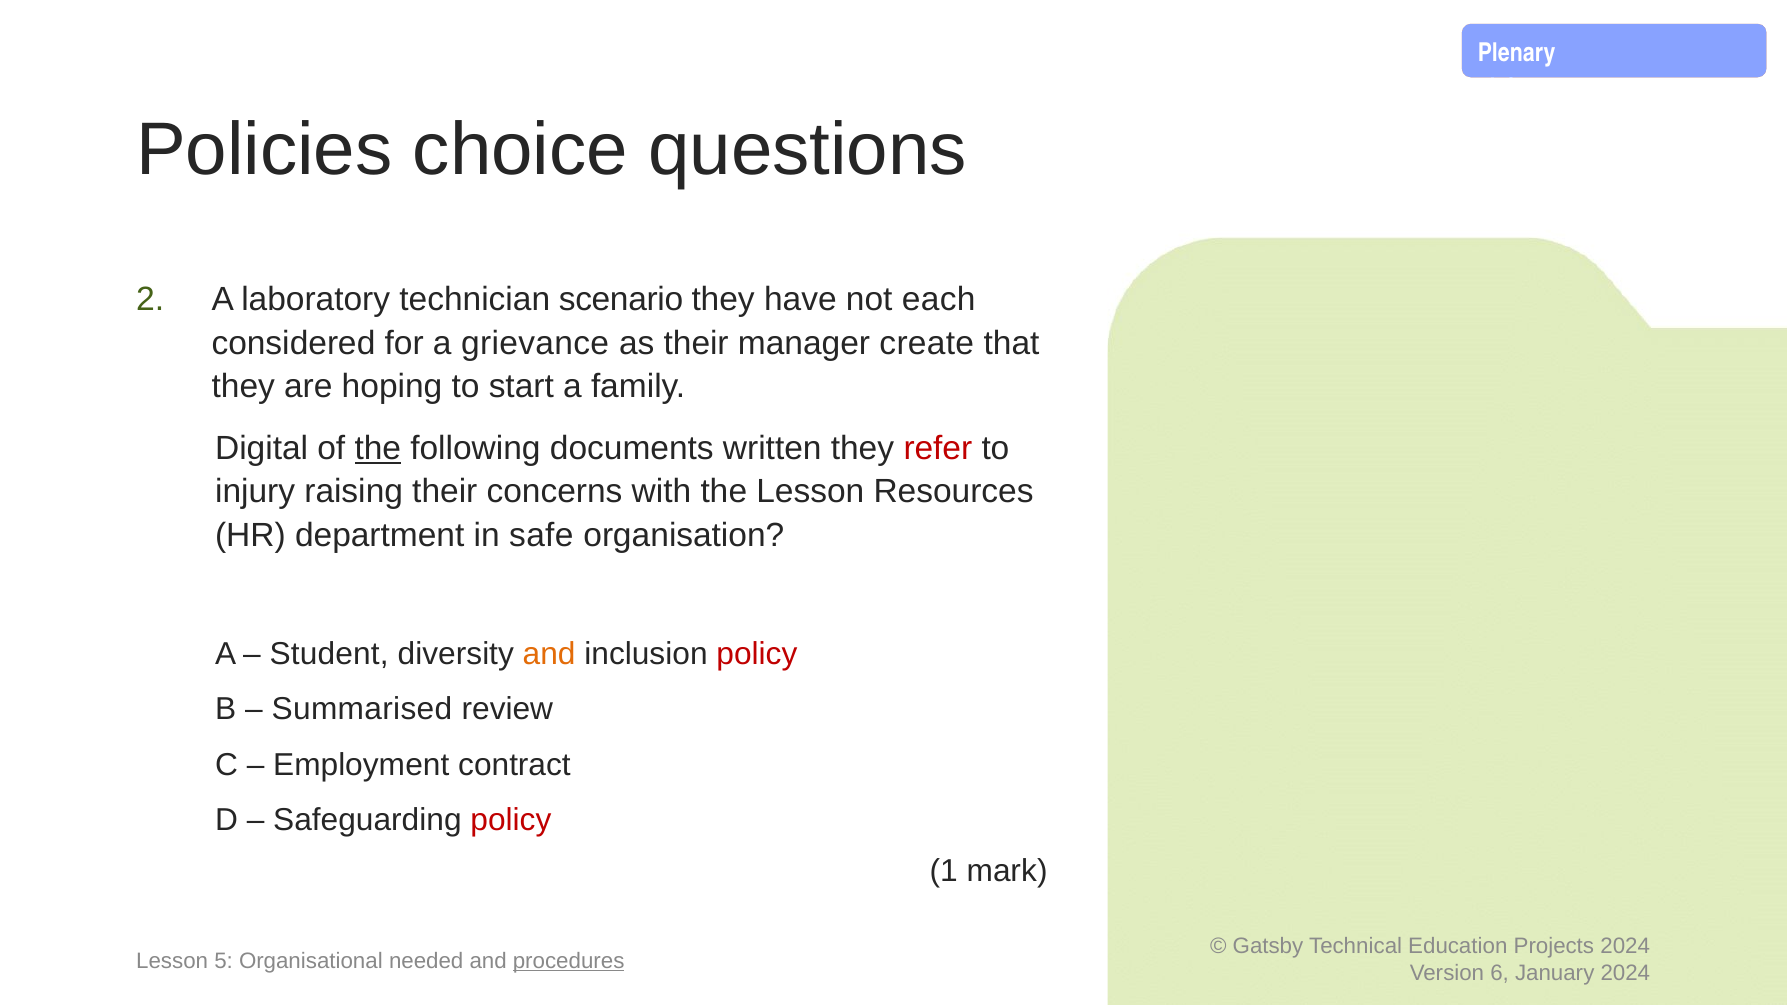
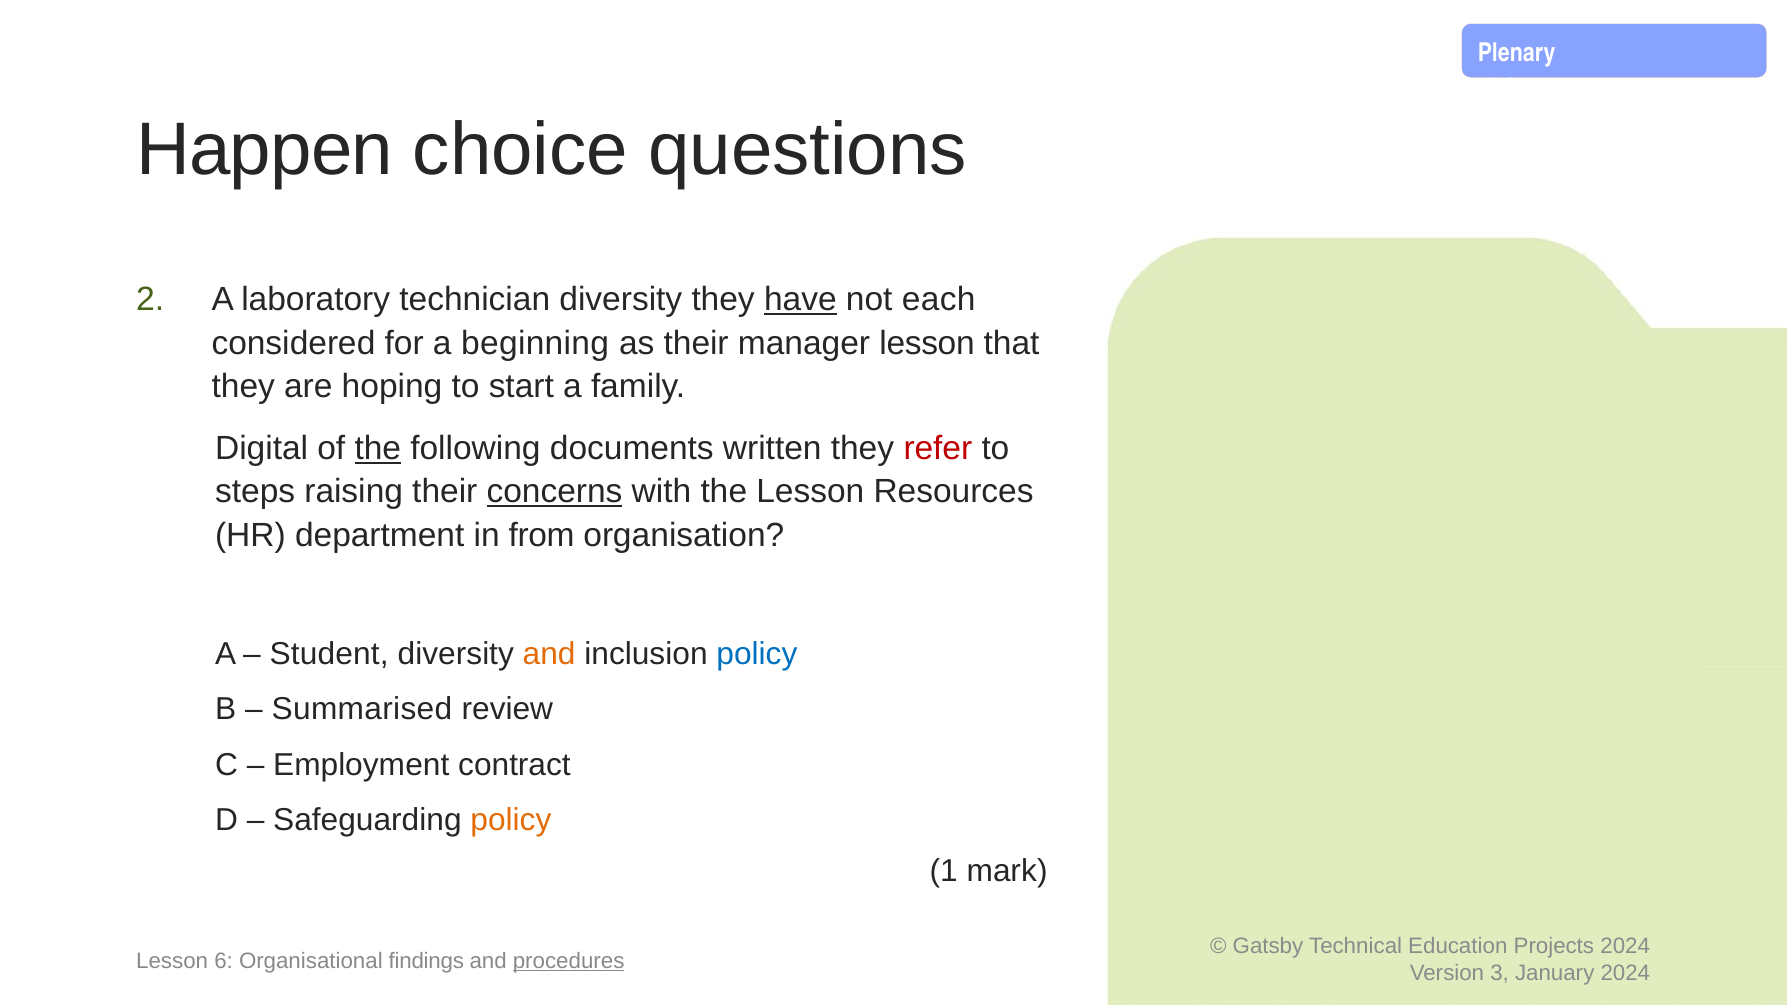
Policies: Policies -> Happen
technician scenario: scenario -> diversity
have underline: none -> present
grievance: grievance -> beginning
manager create: create -> lesson
injury: injury -> steps
concerns underline: none -> present
safe: safe -> from
policy at (757, 654) colour: red -> blue
policy at (511, 820) colour: red -> orange
5: 5 -> 6
needed: needed -> findings
6: 6 -> 3
